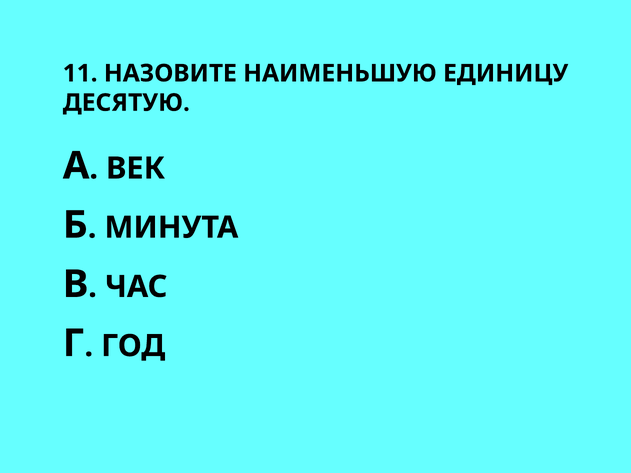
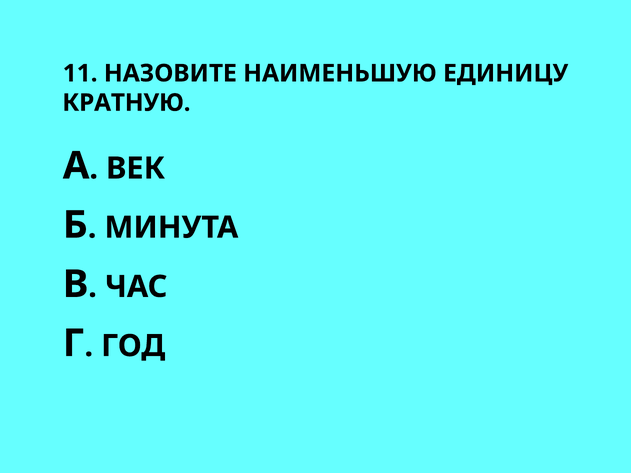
ДЕСЯТУЮ: ДЕСЯТУЮ -> КРАТНУЮ
